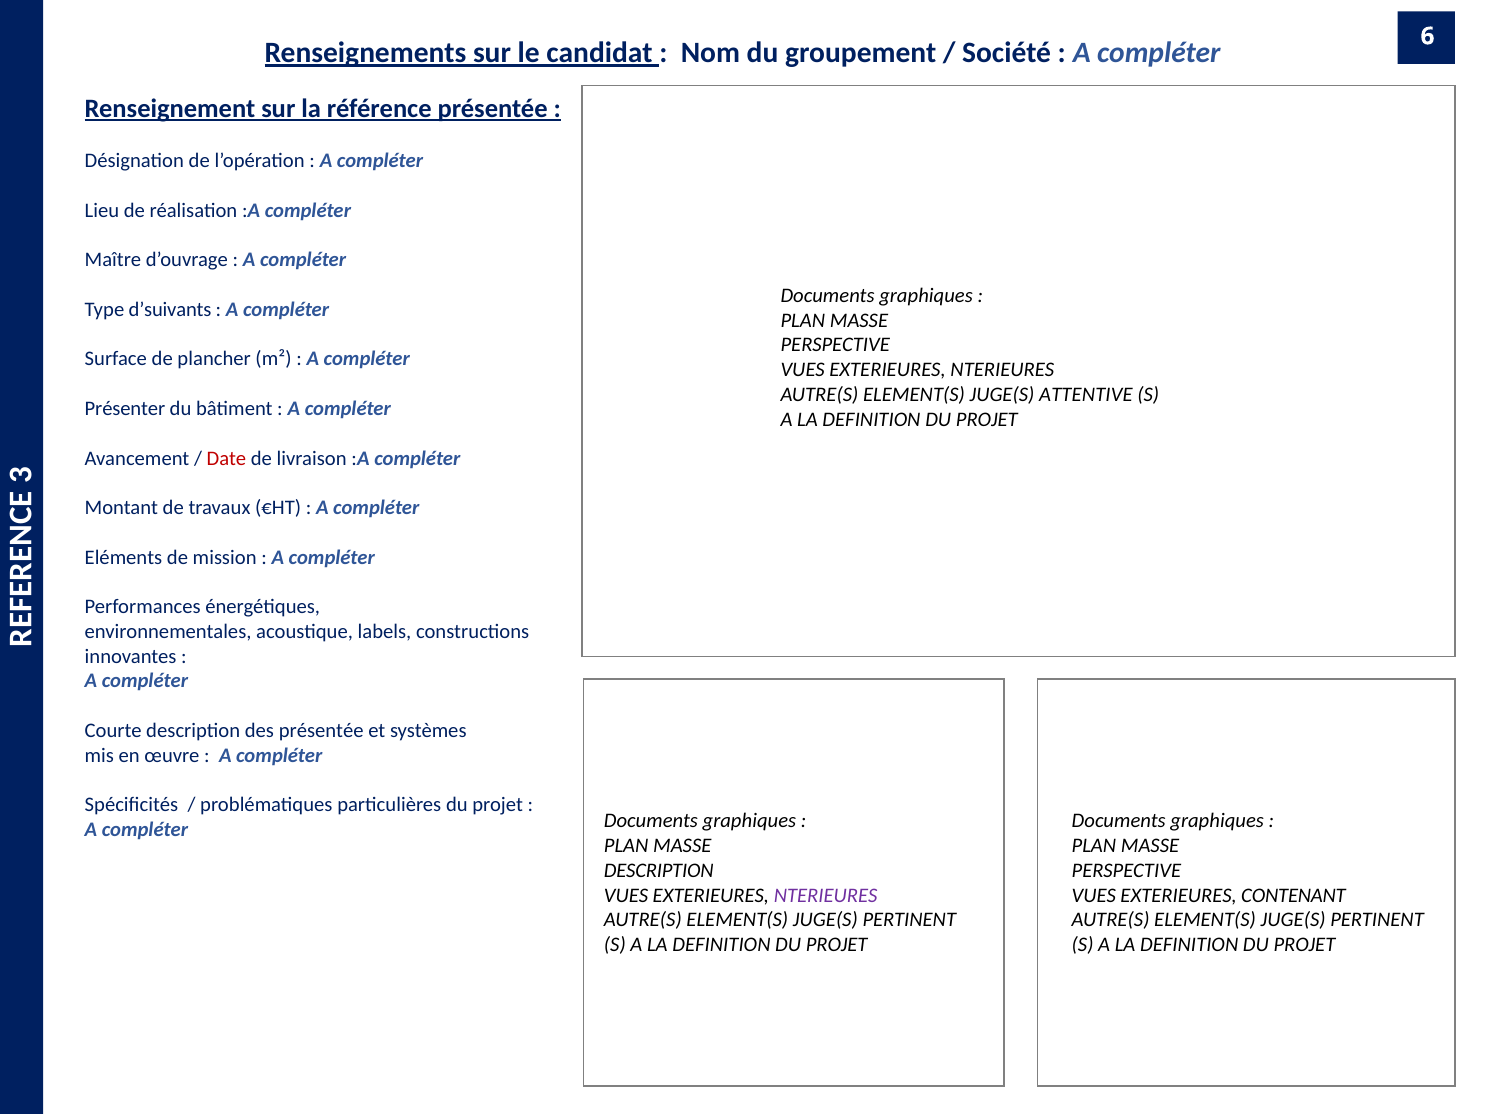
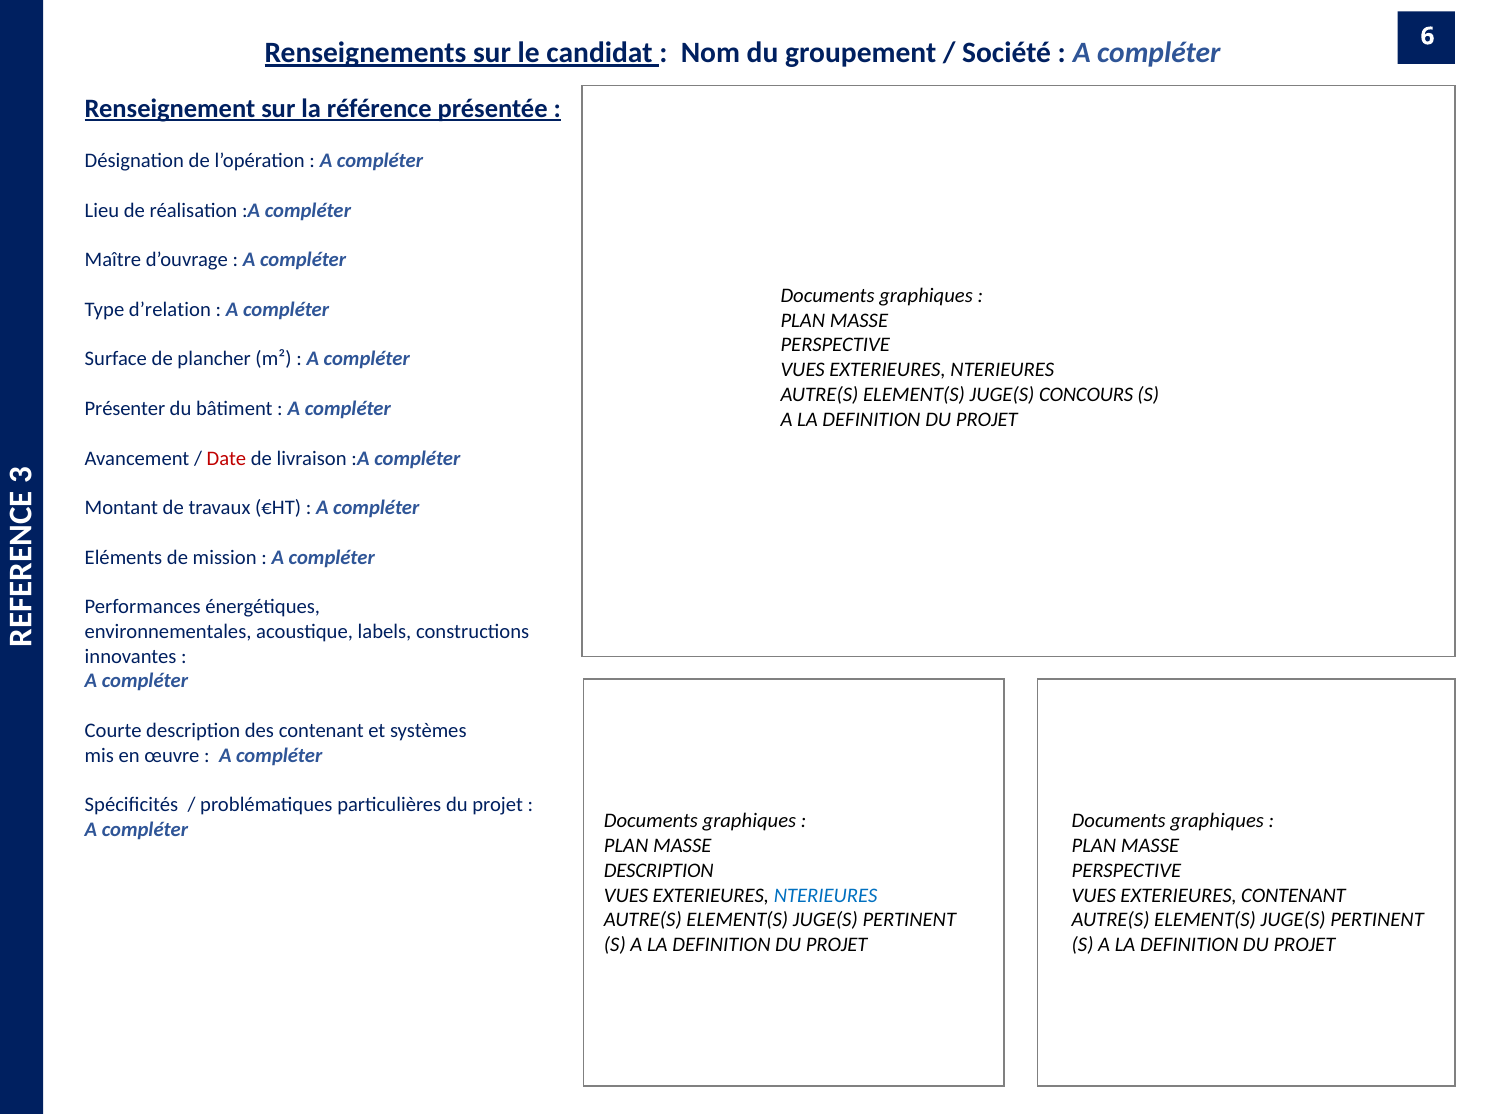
d’suivants: d’suivants -> d’relation
ATTENTIVE: ATTENTIVE -> CONCOURS
des présentée: présentée -> contenant
NTERIEURES at (826, 895) colour: purple -> blue
